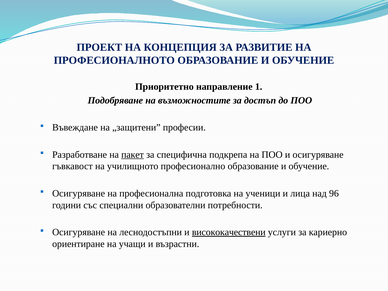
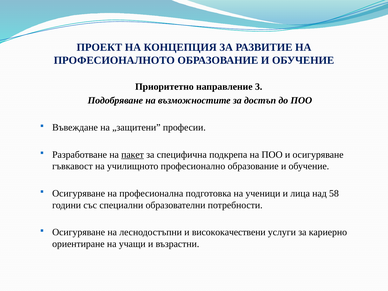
1: 1 -> 3
96: 96 -> 58
висококачествени underline: present -> none
